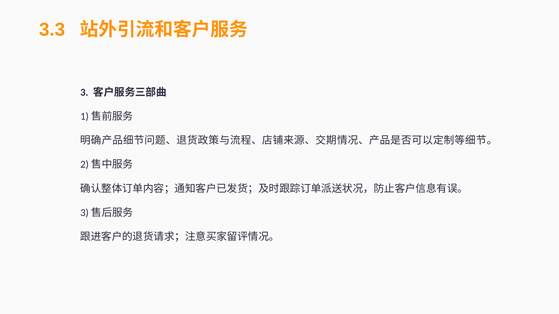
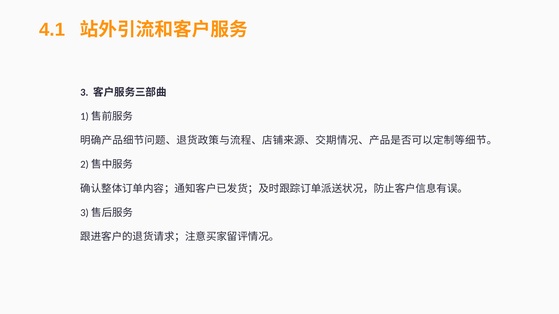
3.3: 3.3 -> 4.1
